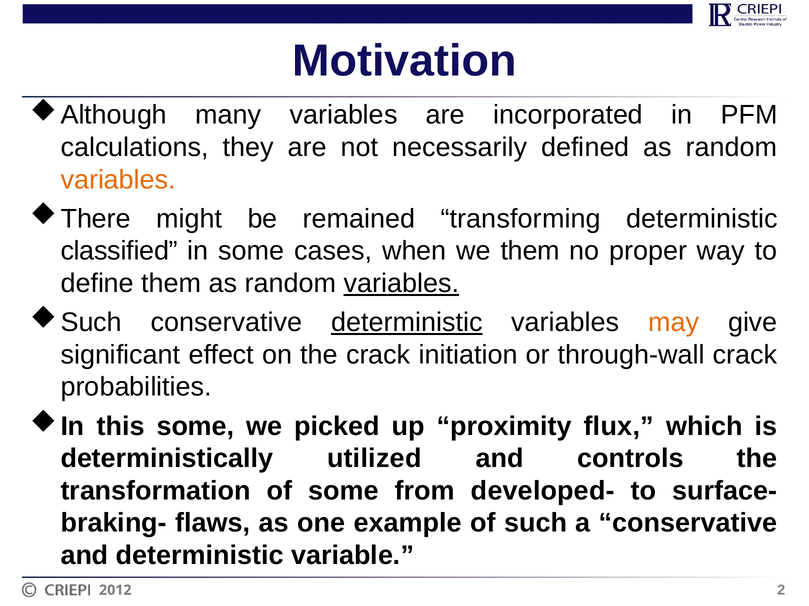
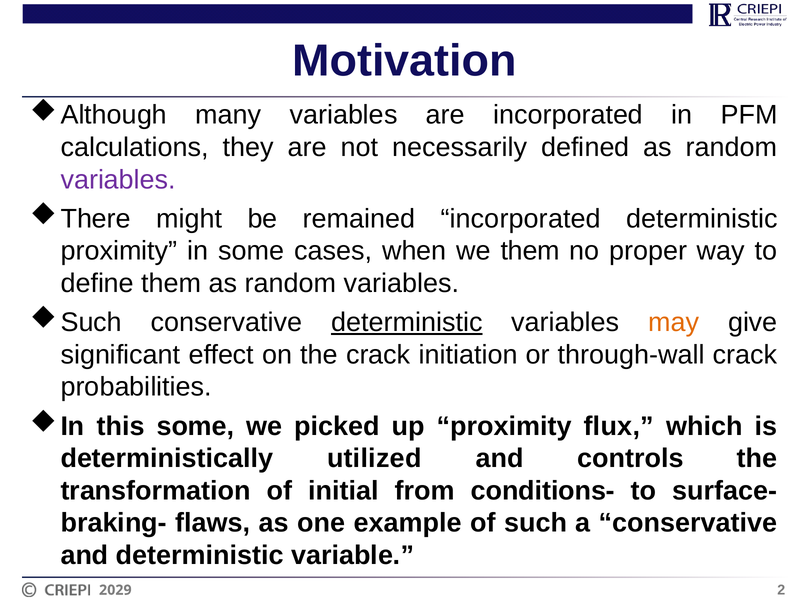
variables at (118, 180) colour: orange -> purple
remained transforming: transforming -> incorporated
classified at (119, 251): classified -> proximity
variables at (401, 284) underline: present -> none
of some: some -> initial
developed-: developed- -> conditions-
2012: 2012 -> 2029
